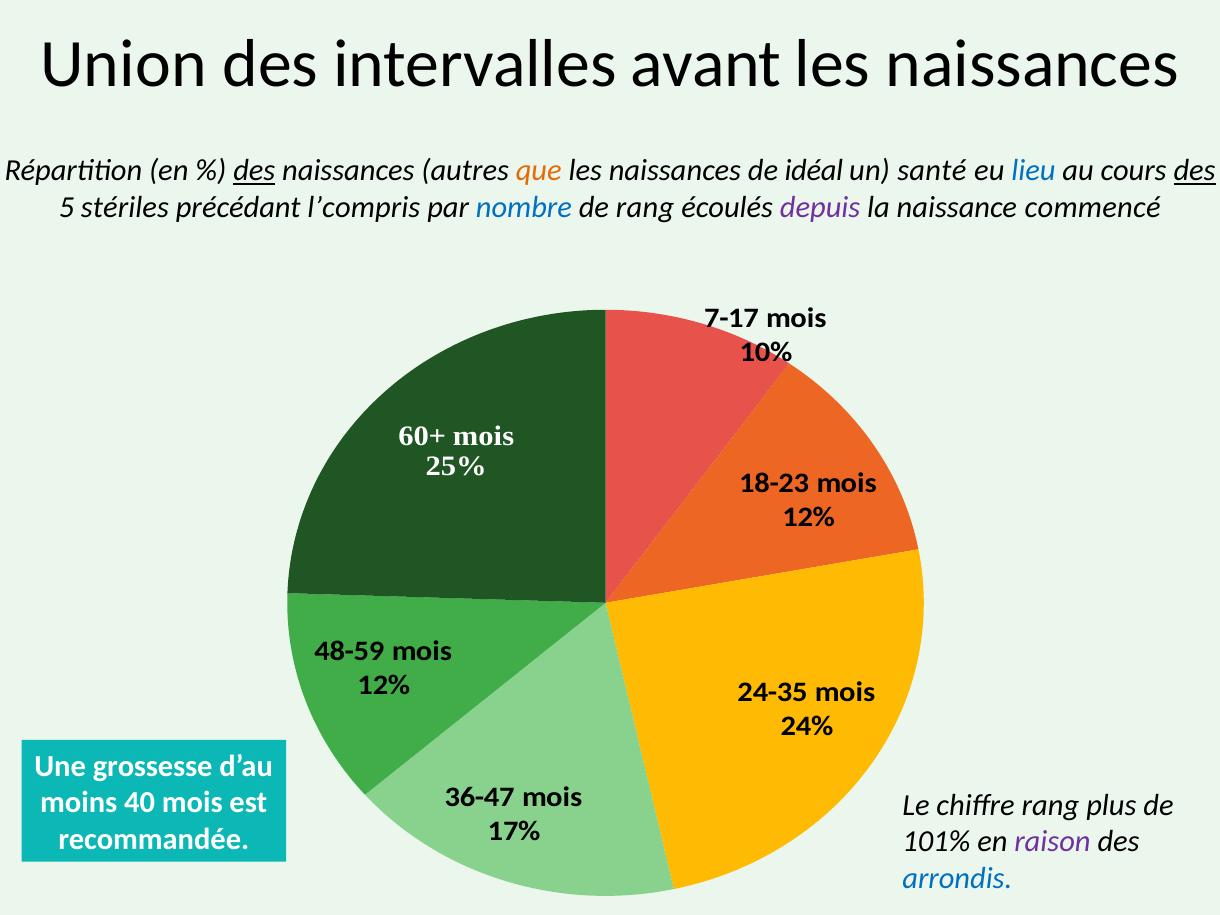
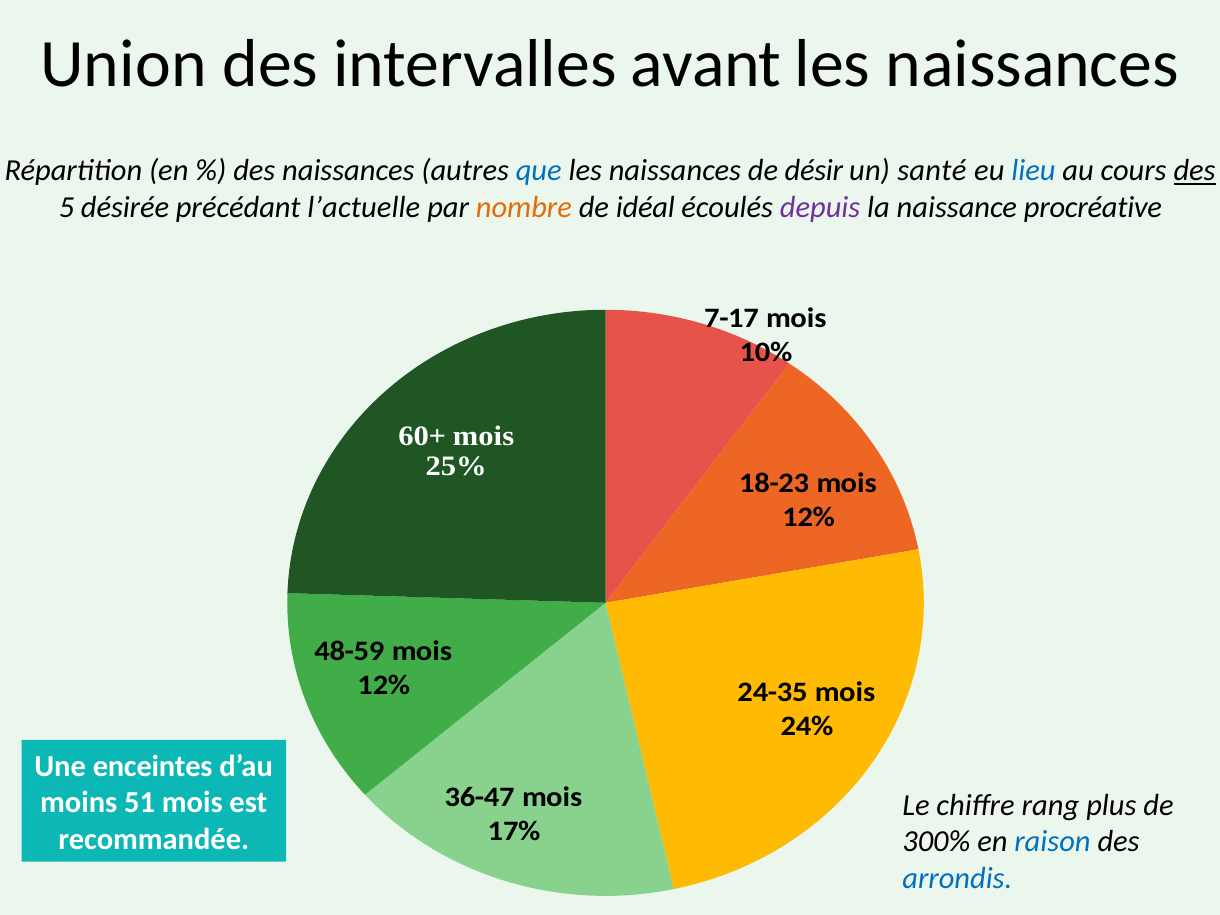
des at (254, 171) underline: present -> none
que colour: orange -> blue
idéal: idéal -> désir
stériles: stériles -> désirée
l’compris: l’compris -> l’actuelle
nombre colour: blue -> orange
de rang: rang -> idéal
commencé: commencé -> procréative
grossesse: grossesse -> enceintes
40: 40 -> 51
101%: 101% -> 300%
raison colour: purple -> blue
